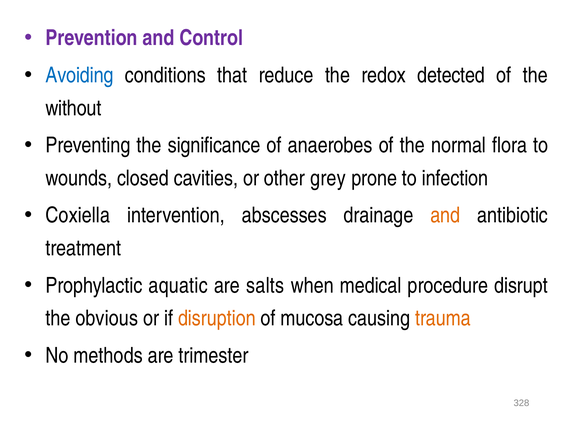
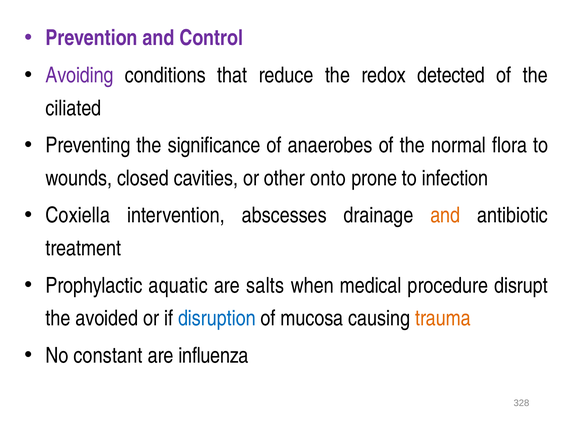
Avoiding colour: blue -> purple
without: without -> ciliated
grey: grey -> onto
obvious: obvious -> avoided
disruption colour: orange -> blue
methods: methods -> constant
trimester: trimester -> influenza
